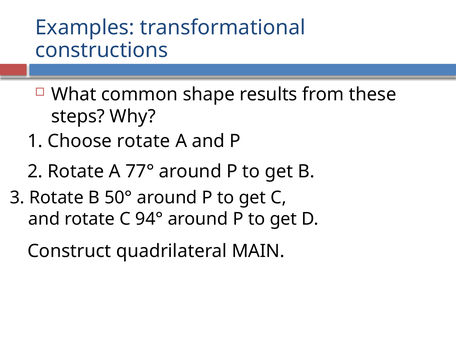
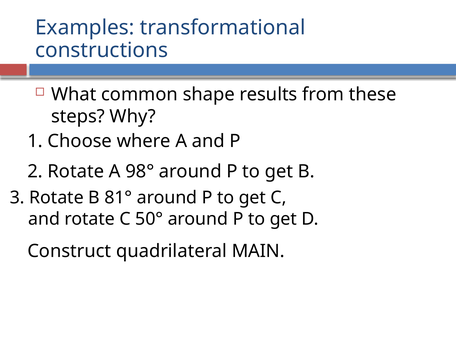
Choose rotate: rotate -> where
77°: 77° -> 98°
50°: 50° -> 81°
94°: 94° -> 50°
